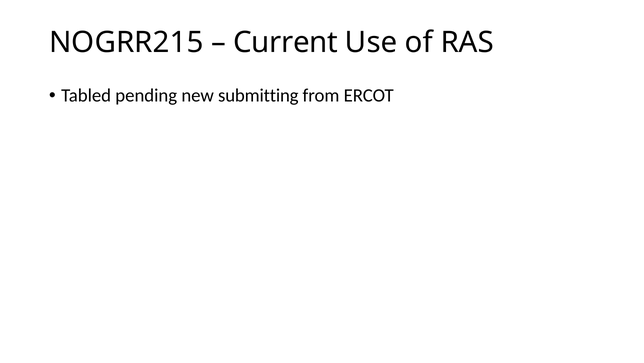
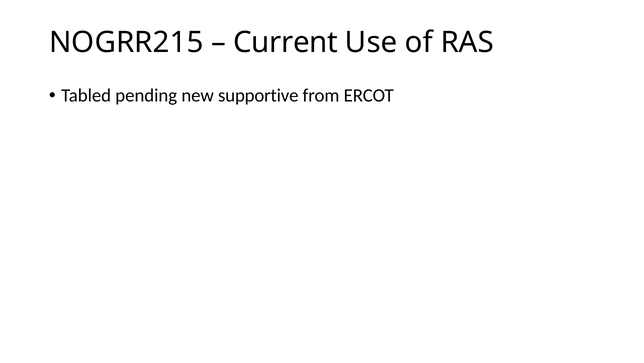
submitting: submitting -> supportive
